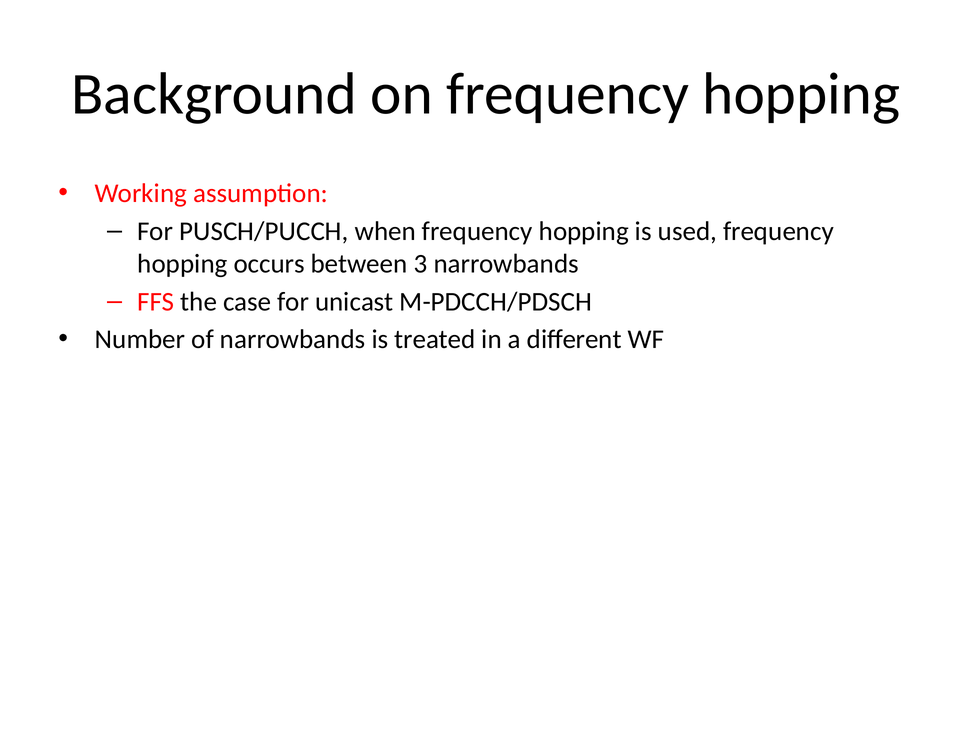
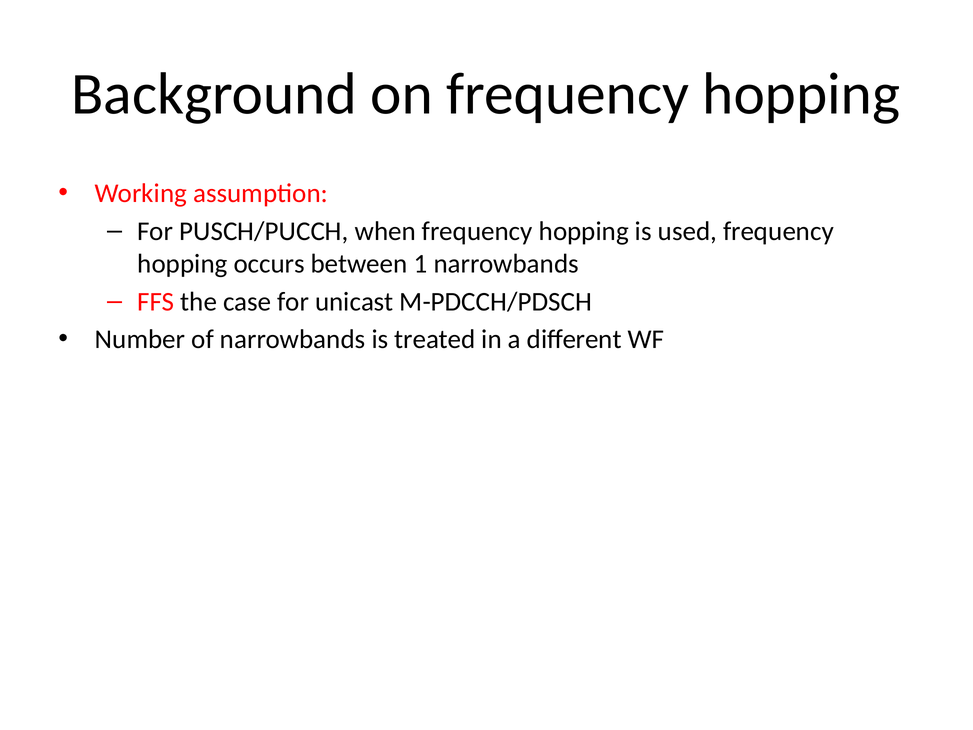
3: 3 -> 1
